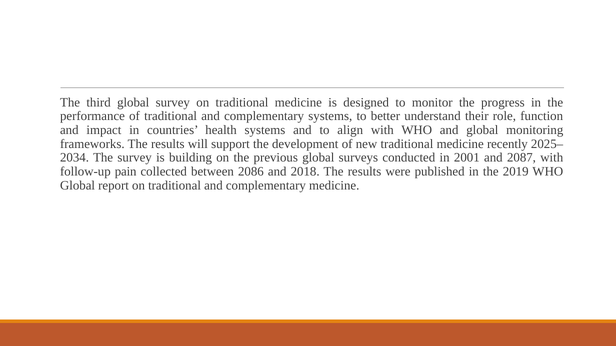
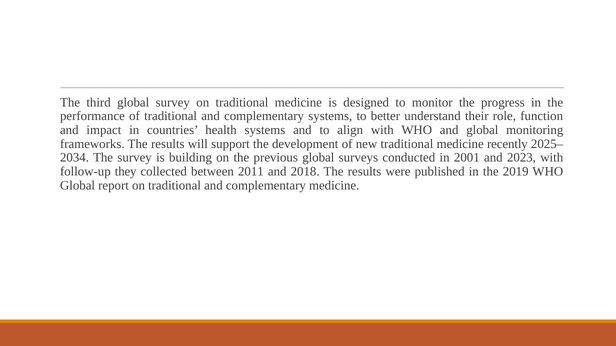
2087: 2087 -> 2023
pain: pain -> they
2086: 2086 -> 2011
